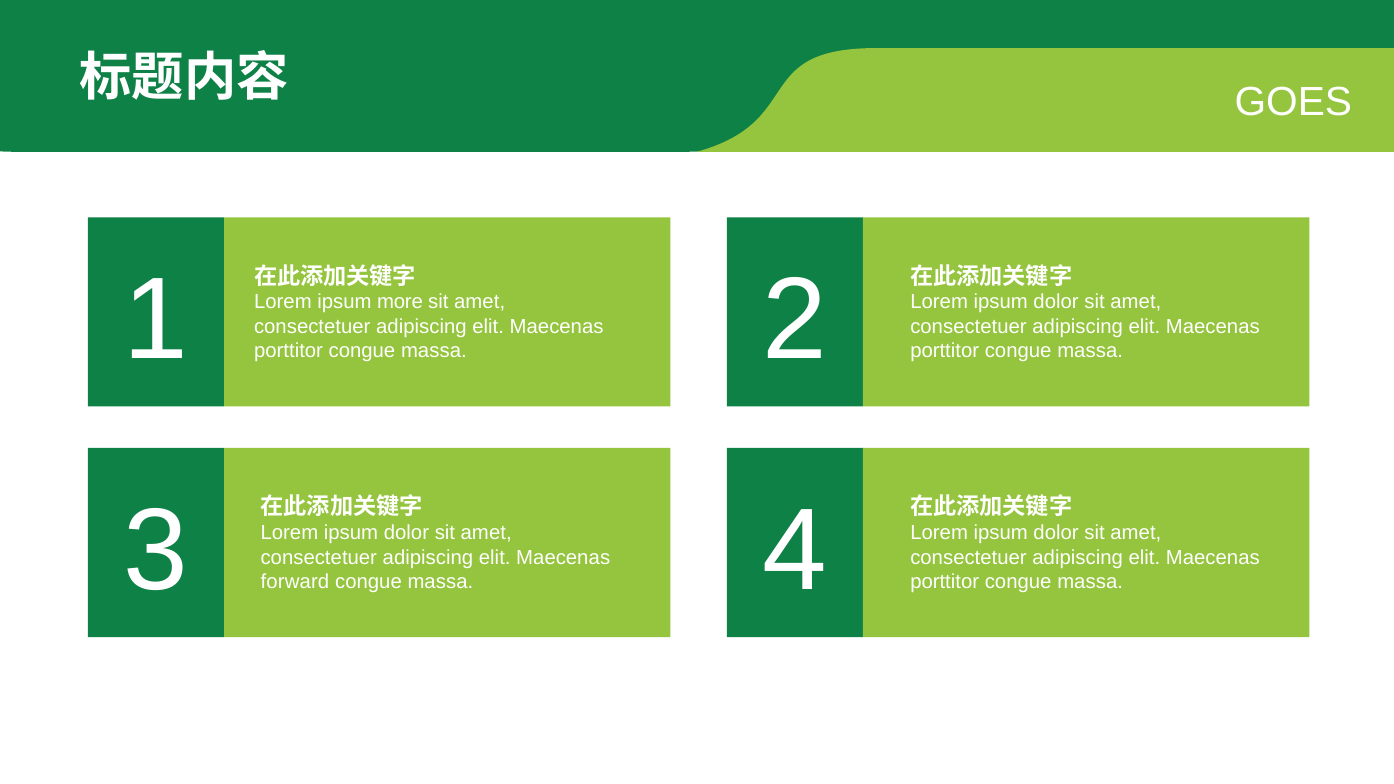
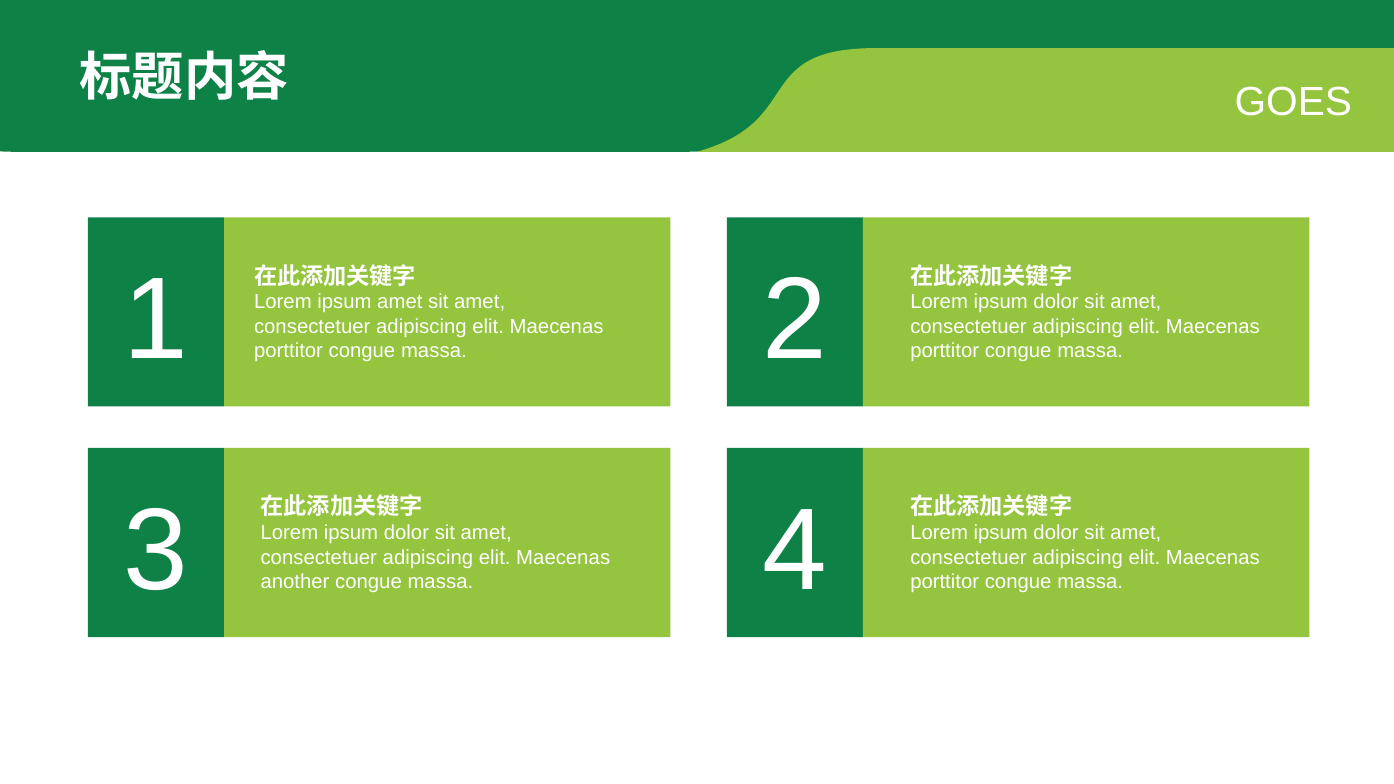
ipsum more: more -> amet
forward: forward -> another
